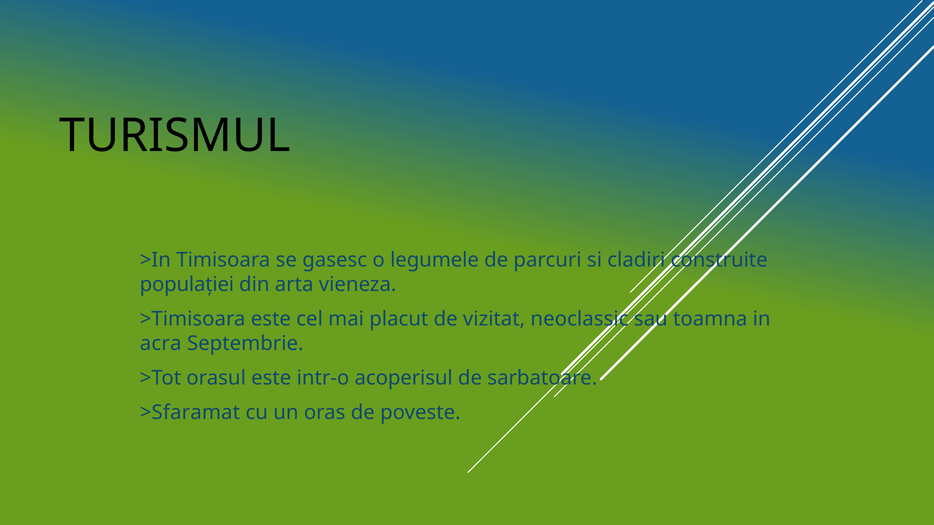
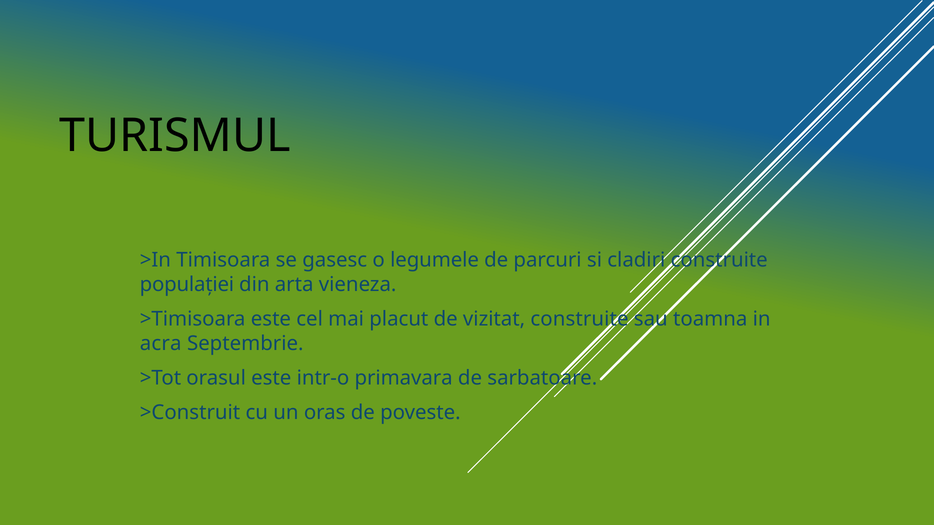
vizitat neoclassic: neoclassic -> construite
acoperisul: acoperisul -> primavara
>Sfaramat: >Sfaramat -> >Construit
